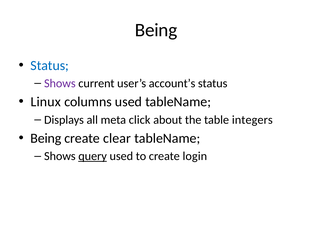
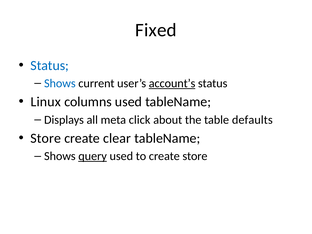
Being at (156, 30): Being -> Fixed
Shows at (60, 83) colour: purple -> blue
account’s underline: none -> present
integers: integers -> defaults
Being at (46, 138): Being -> Store
create login: login -> store
